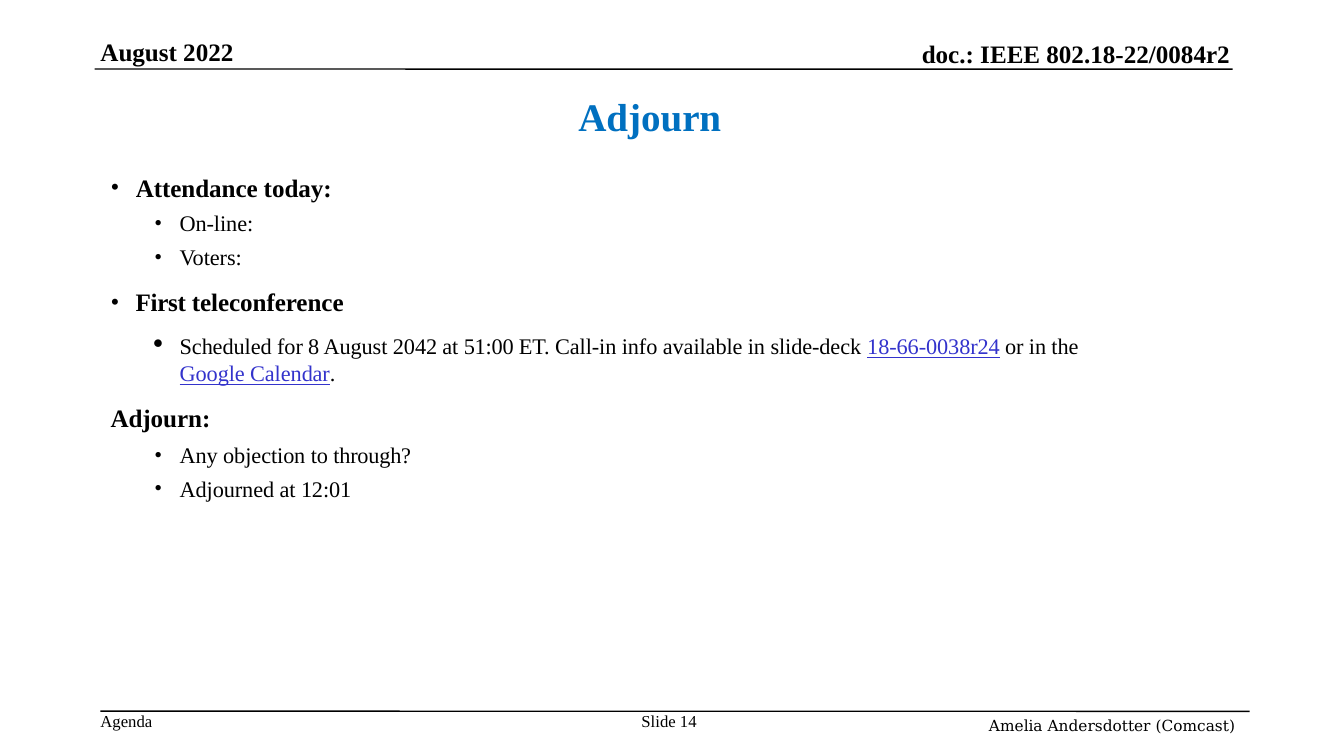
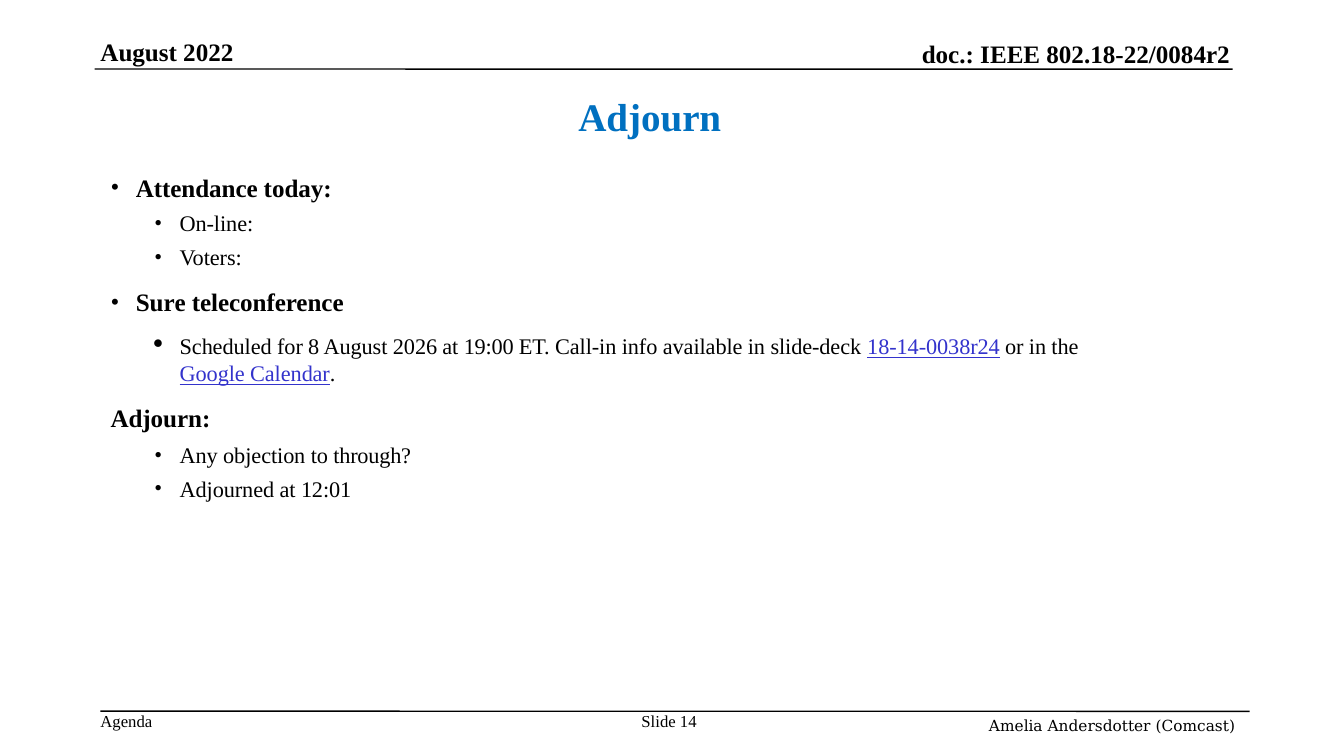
First: First -> Sure
2042: 2042 -> 2026
51:00: 51:00 -> 19:00
18-66-0038r24: 18-66-0038r24 -> 18-14-0038r24
